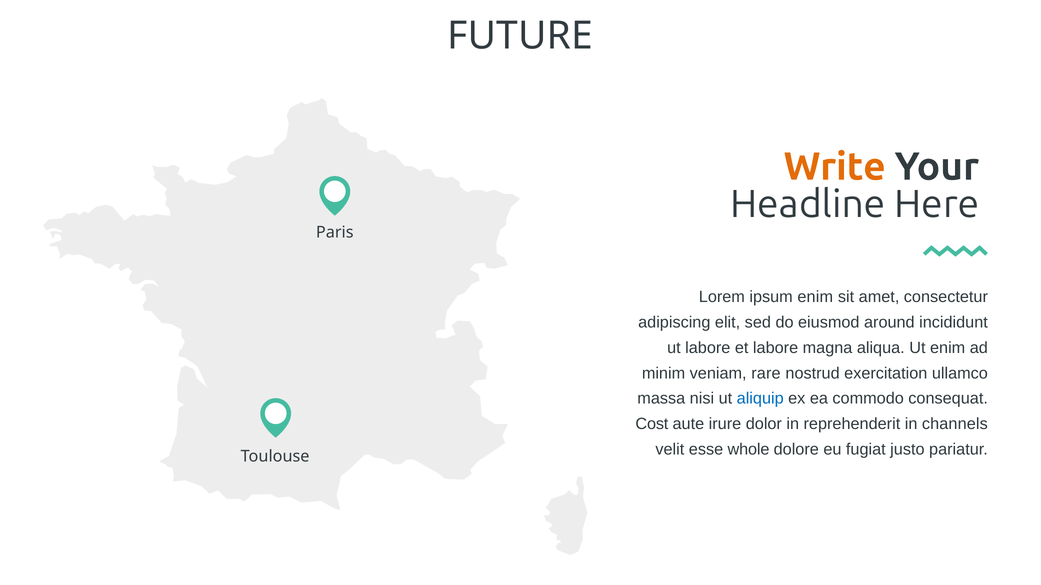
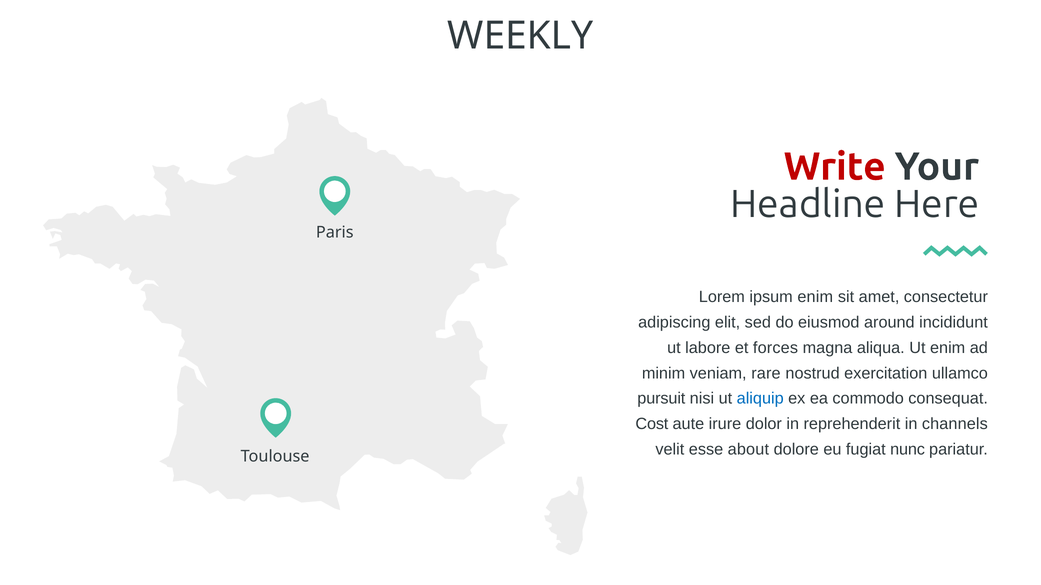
FUTURE: FUTURE -> WEEKLY
Write colour: orange -> red
et labore: labore -> forces
massa: massa -> pursuit
whole: whole -> about
justo: justo -> nunc
